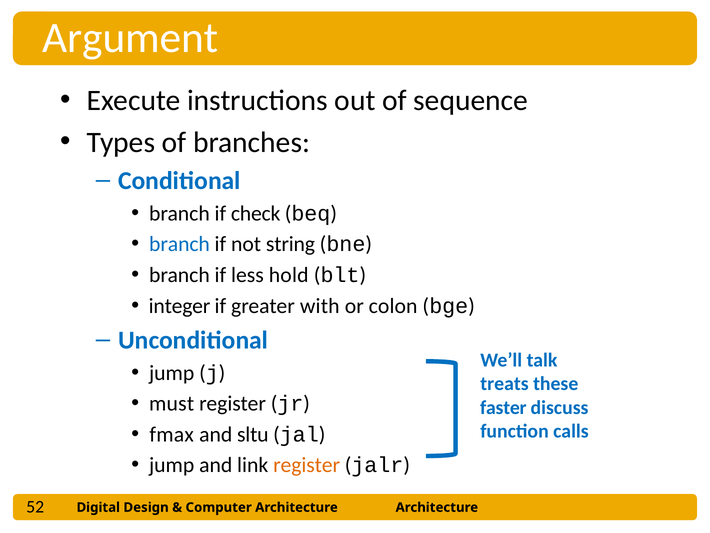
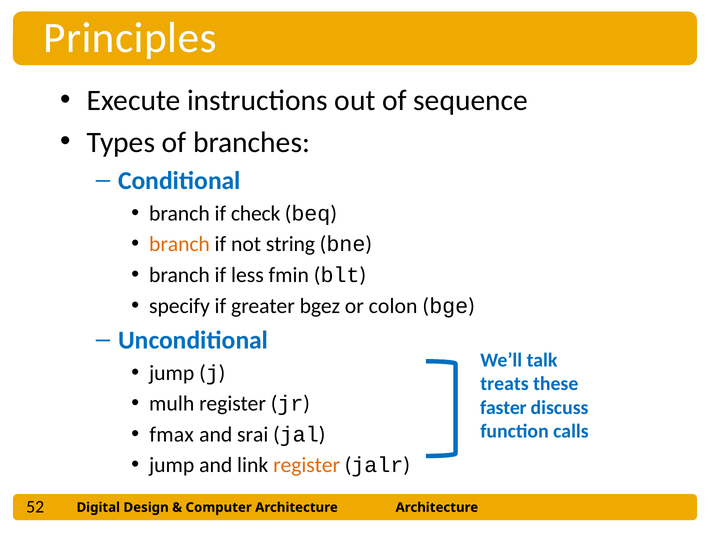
Argument: Argument -> Principles
branch at (179, 244) colour: blue -> orange
hold: hold -> fmin
integer: integer -> specify
with: with -> bgez
must: must -> mulh
sltu: sltu -> srai
